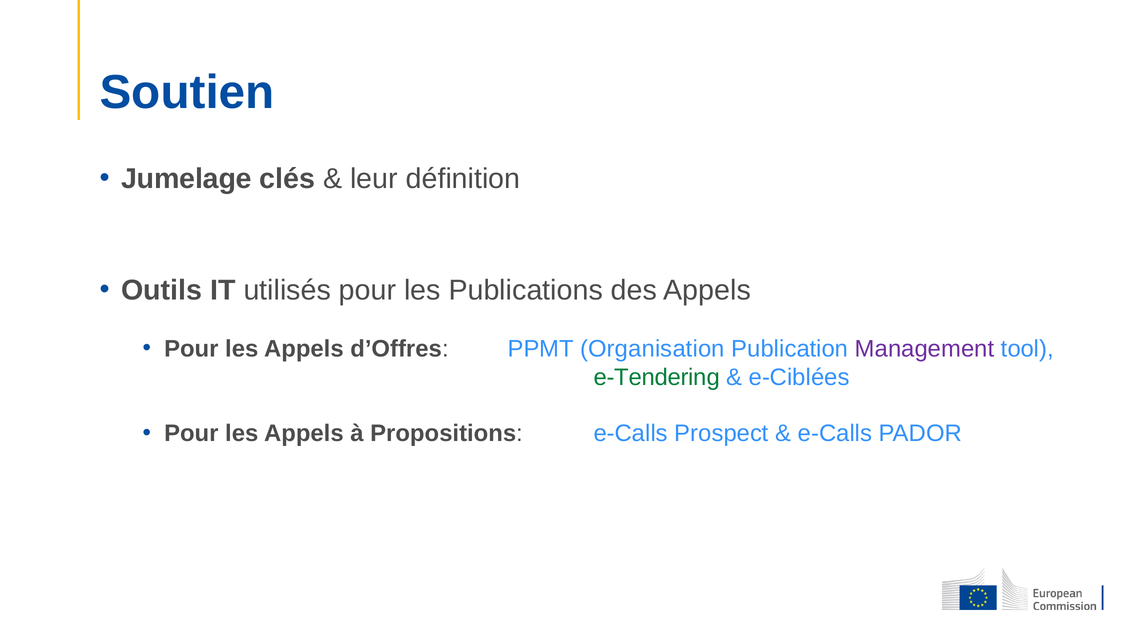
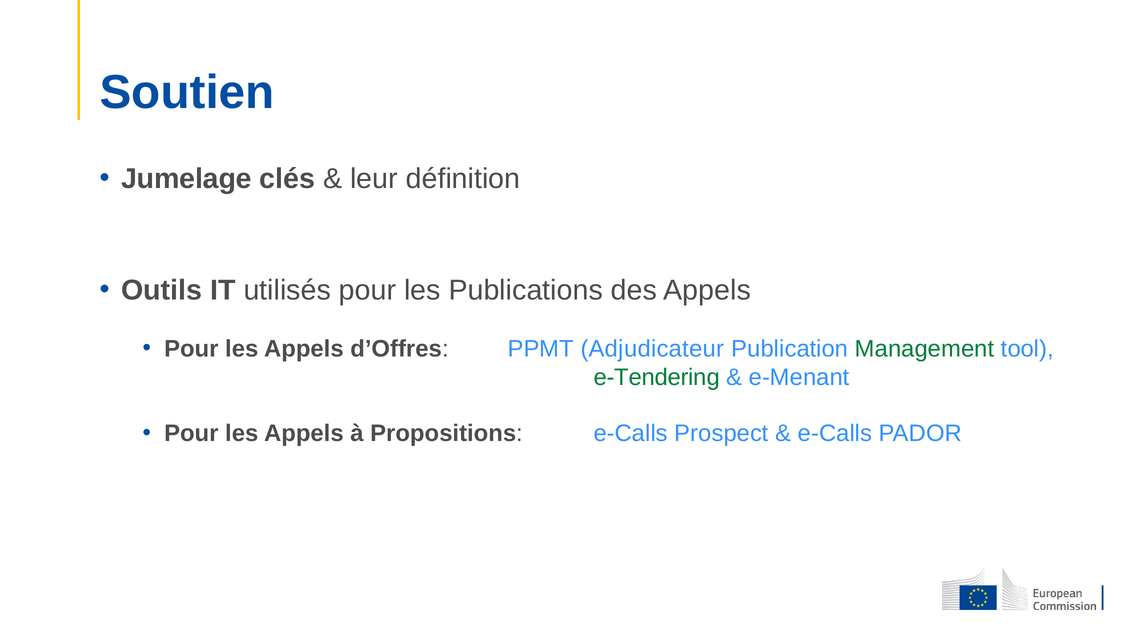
Organisation: Organisation -> Adjudicateur
Management colour: purple -> green
e-Ciblées: e-Ciblées -> e-Menant
